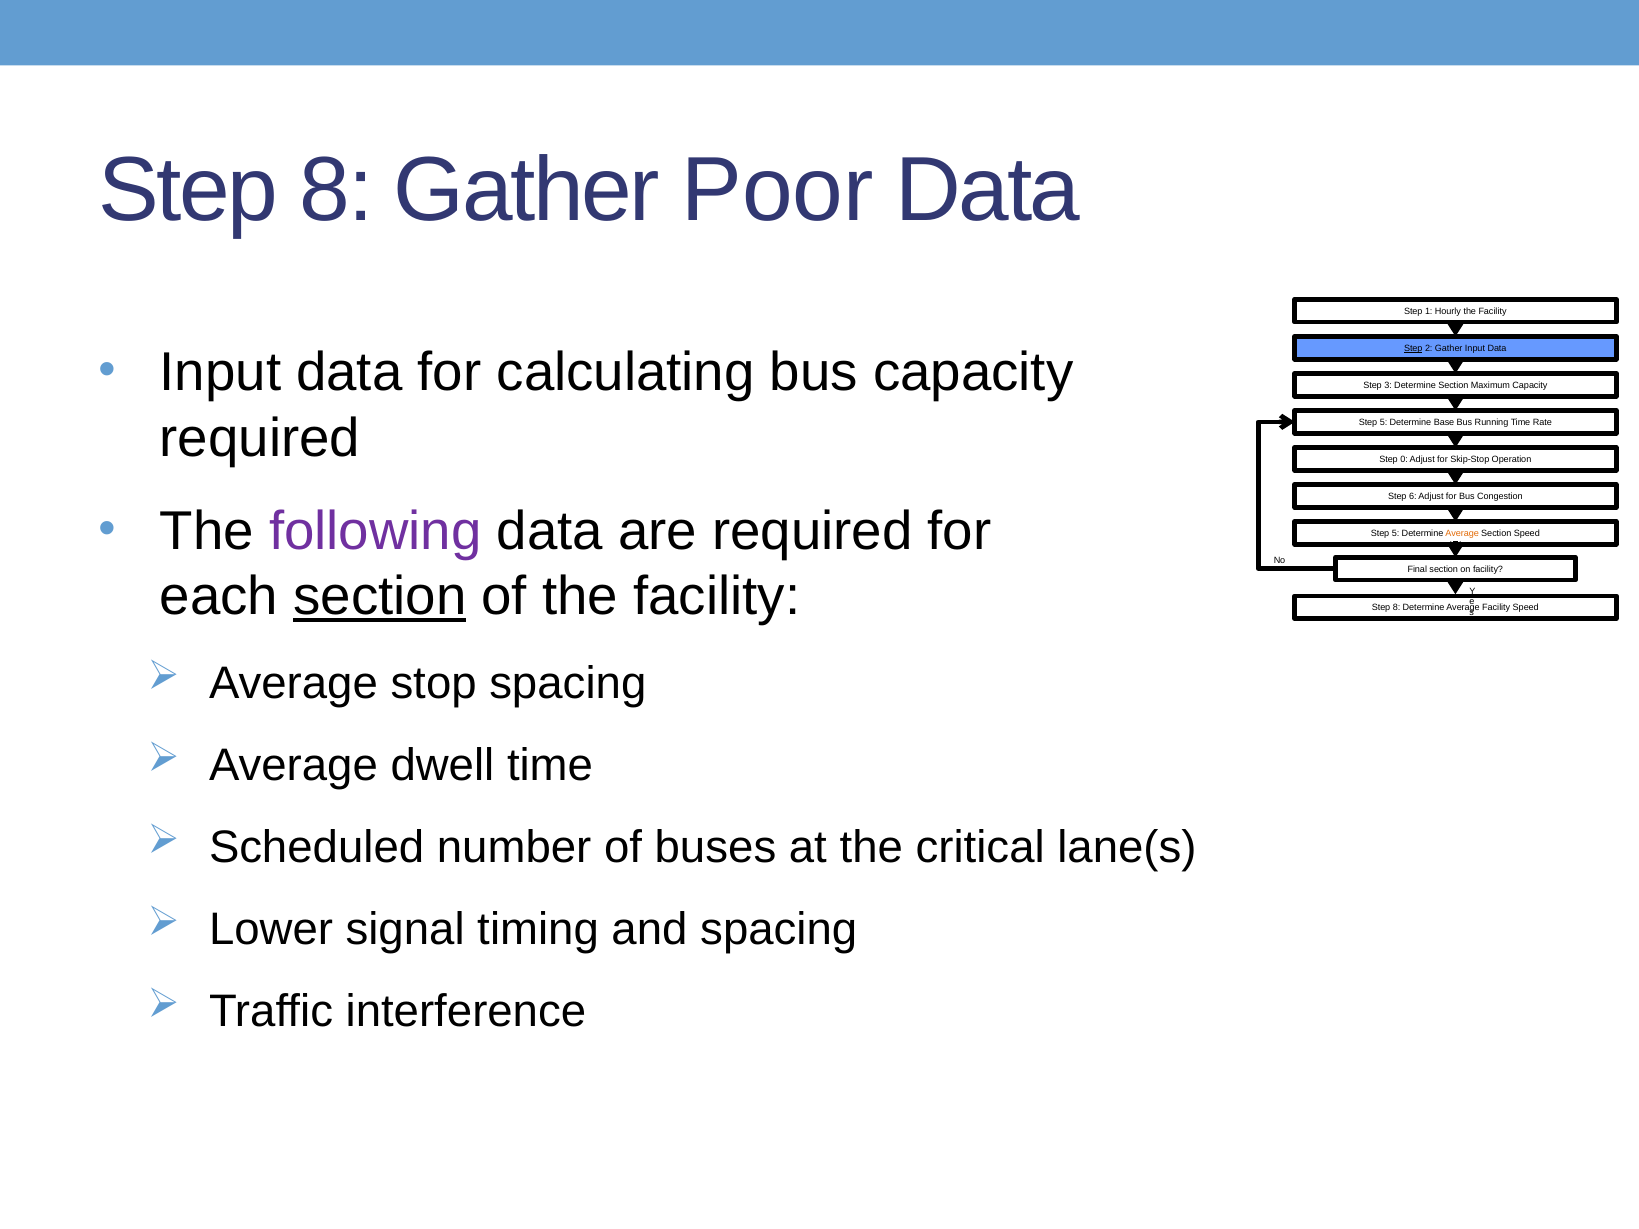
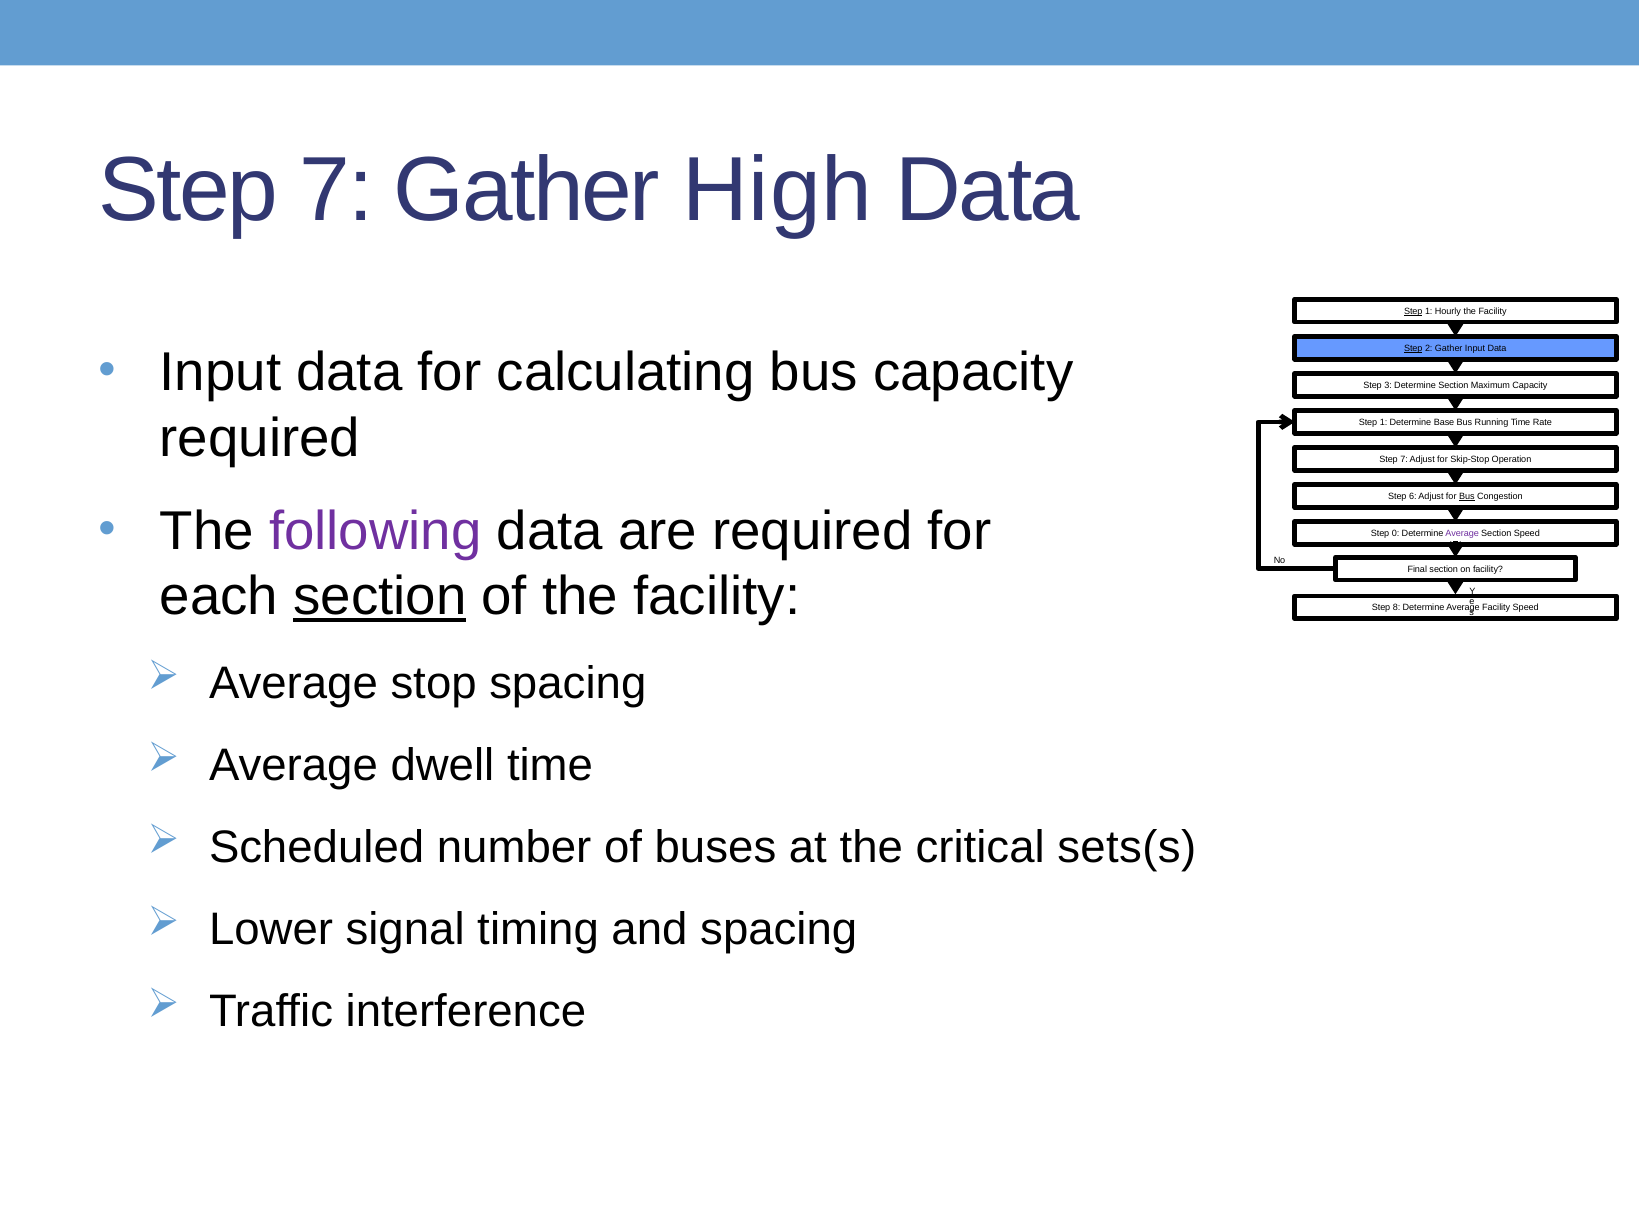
8 at (336, 191): 8 -> 7
Poor: Poor -> High
Step at (1413, 311) underline: none -> present
5 at (1384, 423): 5 -> 1
0 at (1404, 460): 0 -> 7
Bus at (1467, 497) underline: none -> present
5 at (1396, 534): 5 -> 0
Average at (1462, 534) colour: orange -> purple
lane(s: lane(s -> sets(s
